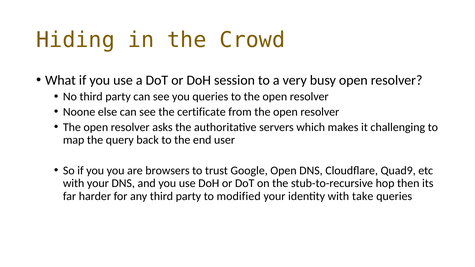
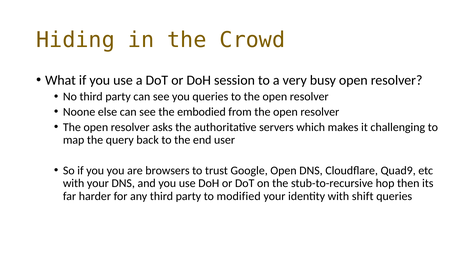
certificate: certificate -> embodied
take: take -> shift
